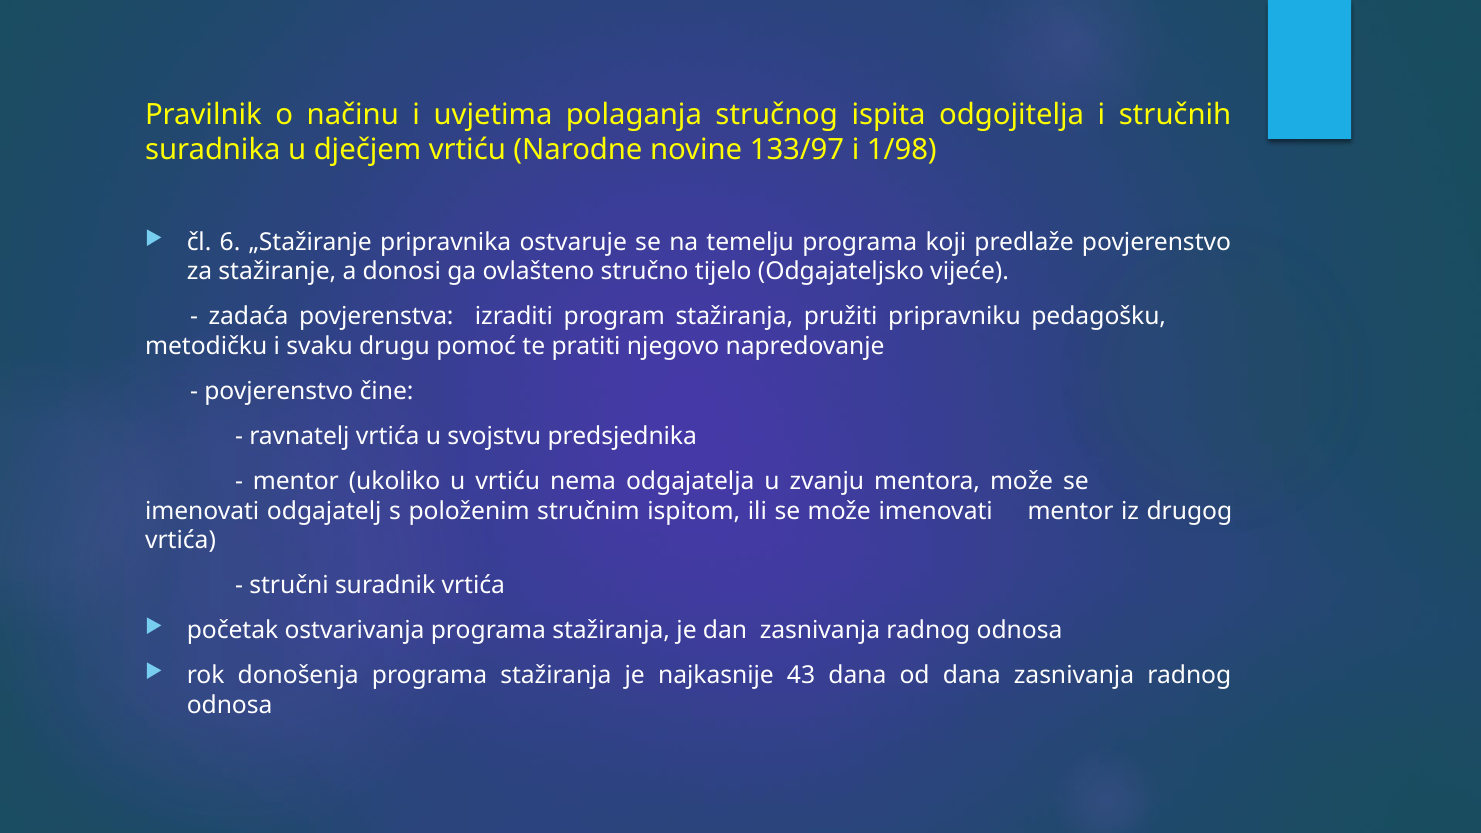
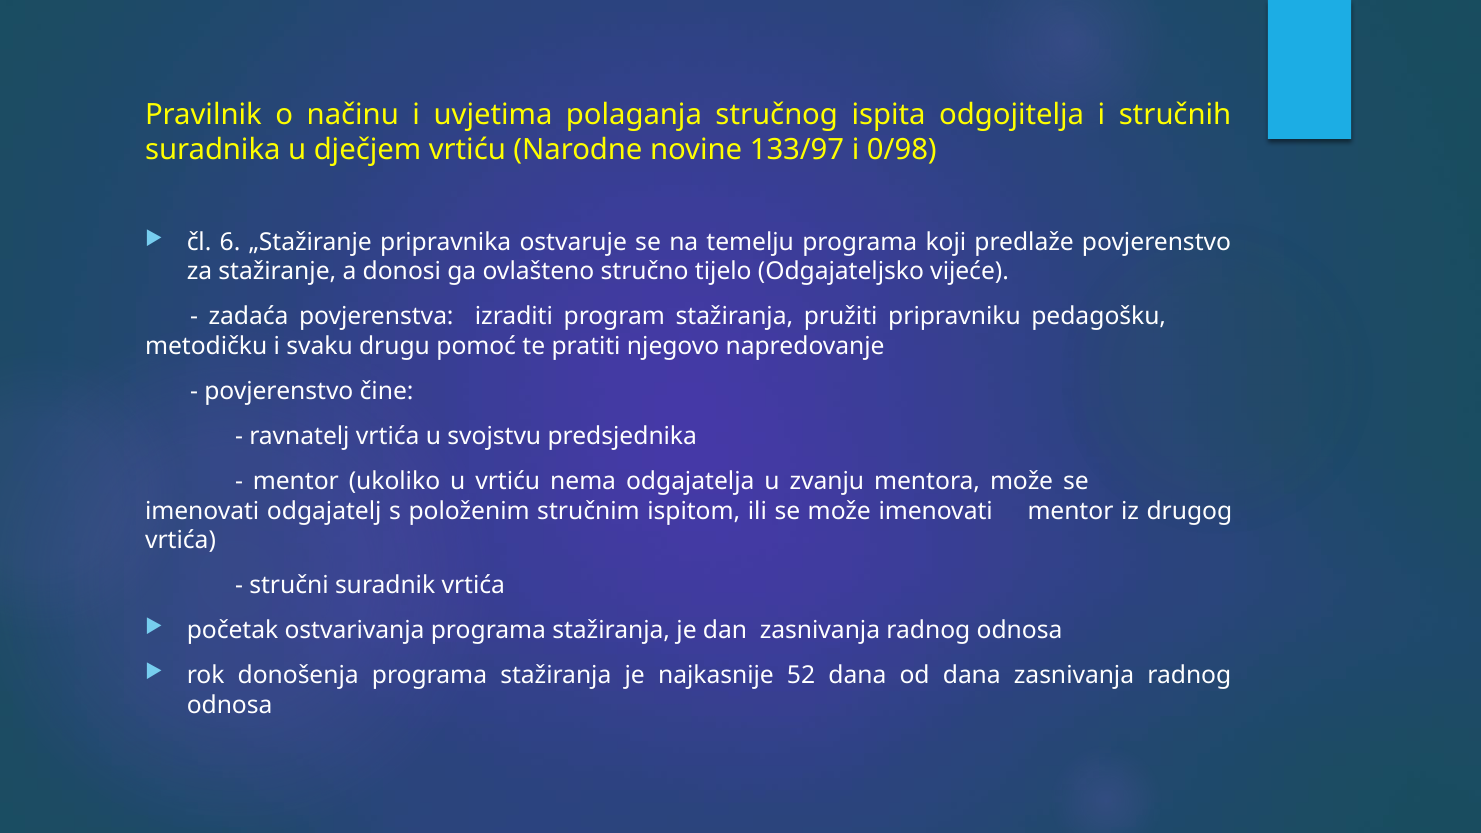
1/98: 1/98 -> 0/98
43: 43 -> 52
